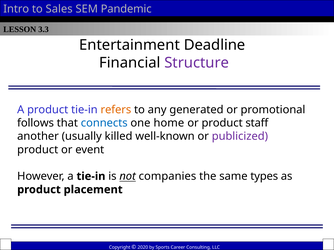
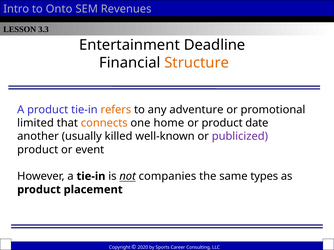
Sales: Sales -> Onto
Pandemic: Pandemic -> Revenues
Structure colour: purple -> orange
generated: generated -> adventure
follows: follows -> limited
connects colour: blue -> orange
staff: staff -> date
